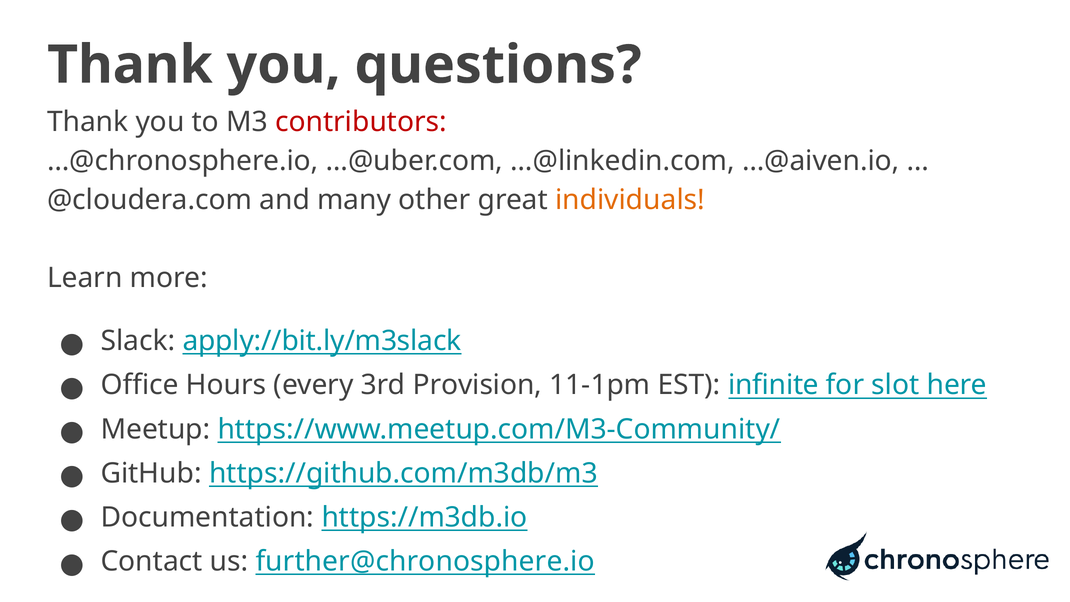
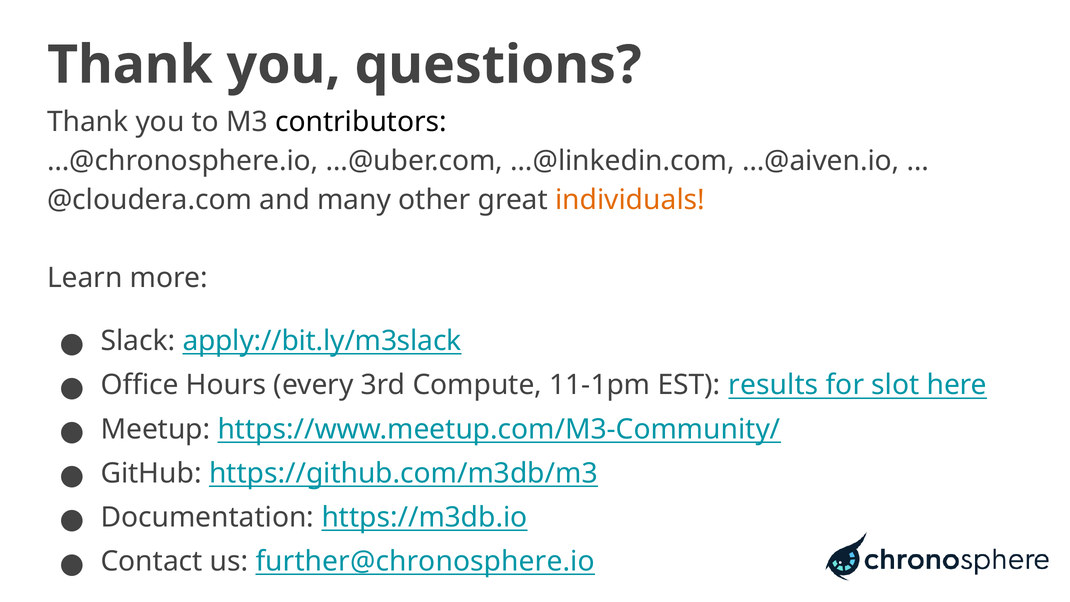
contributors colour: red -> black
Provision: Provision -> Compute
infinite: infinite -> results
